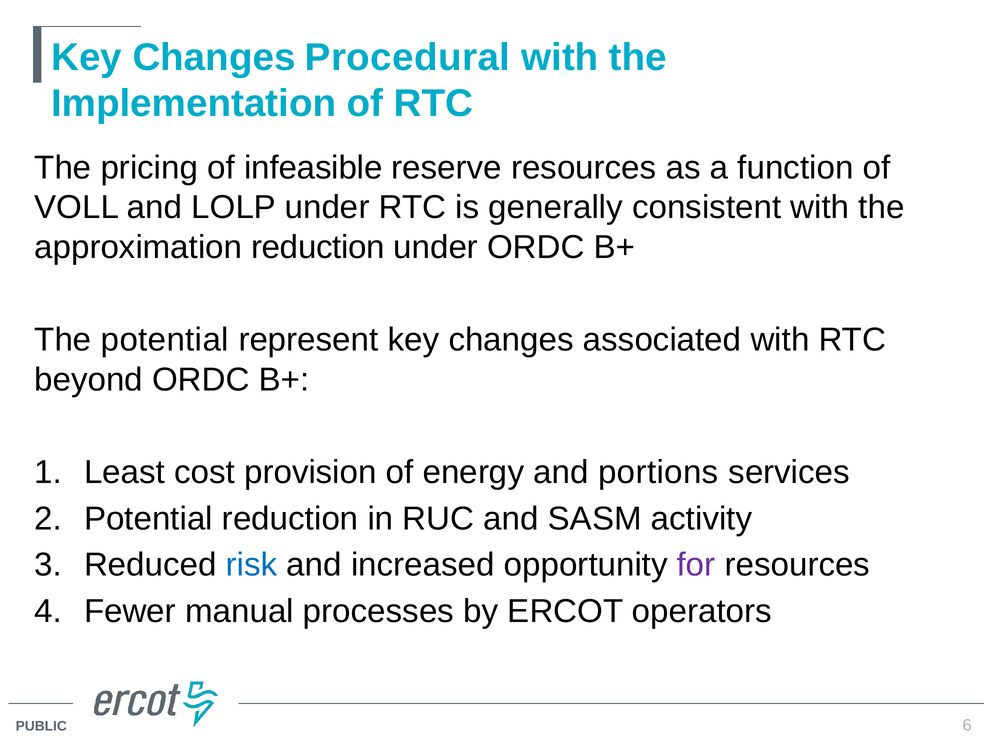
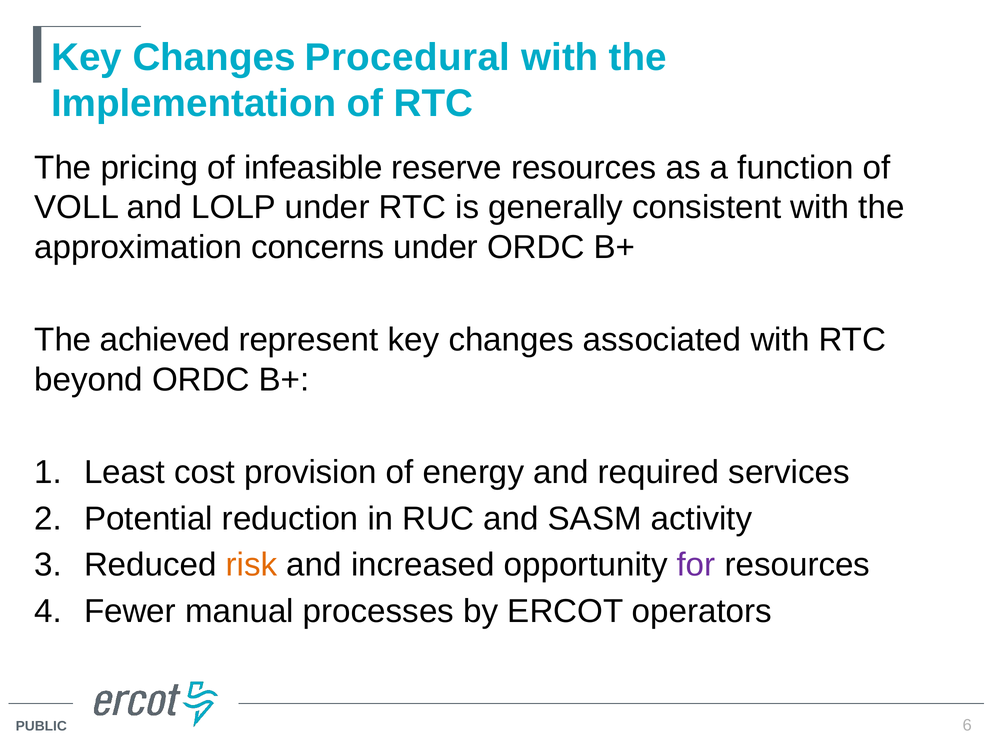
approximation reduction: reduction -> concerns
The potential: potential -> achieved
portions: portions -> required
risk colour: blue -> orange
